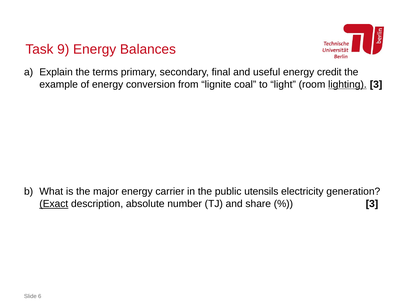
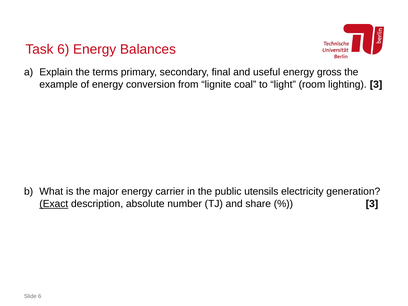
Task 9: 9 -> 6
credit: credit -> gross
lighting underline: present -> none
